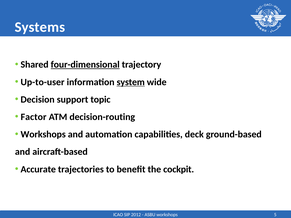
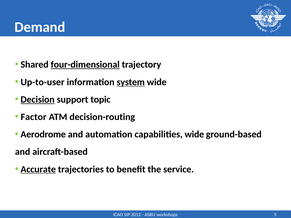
Systems: Systems -> Demand
Decision underline: none -> present
Workshops at (43, 135): Workshops -> Aerodrome
capabilities deck: deck -> wide
Accurate underline: none -> present
cockpit: cockpit -> service
